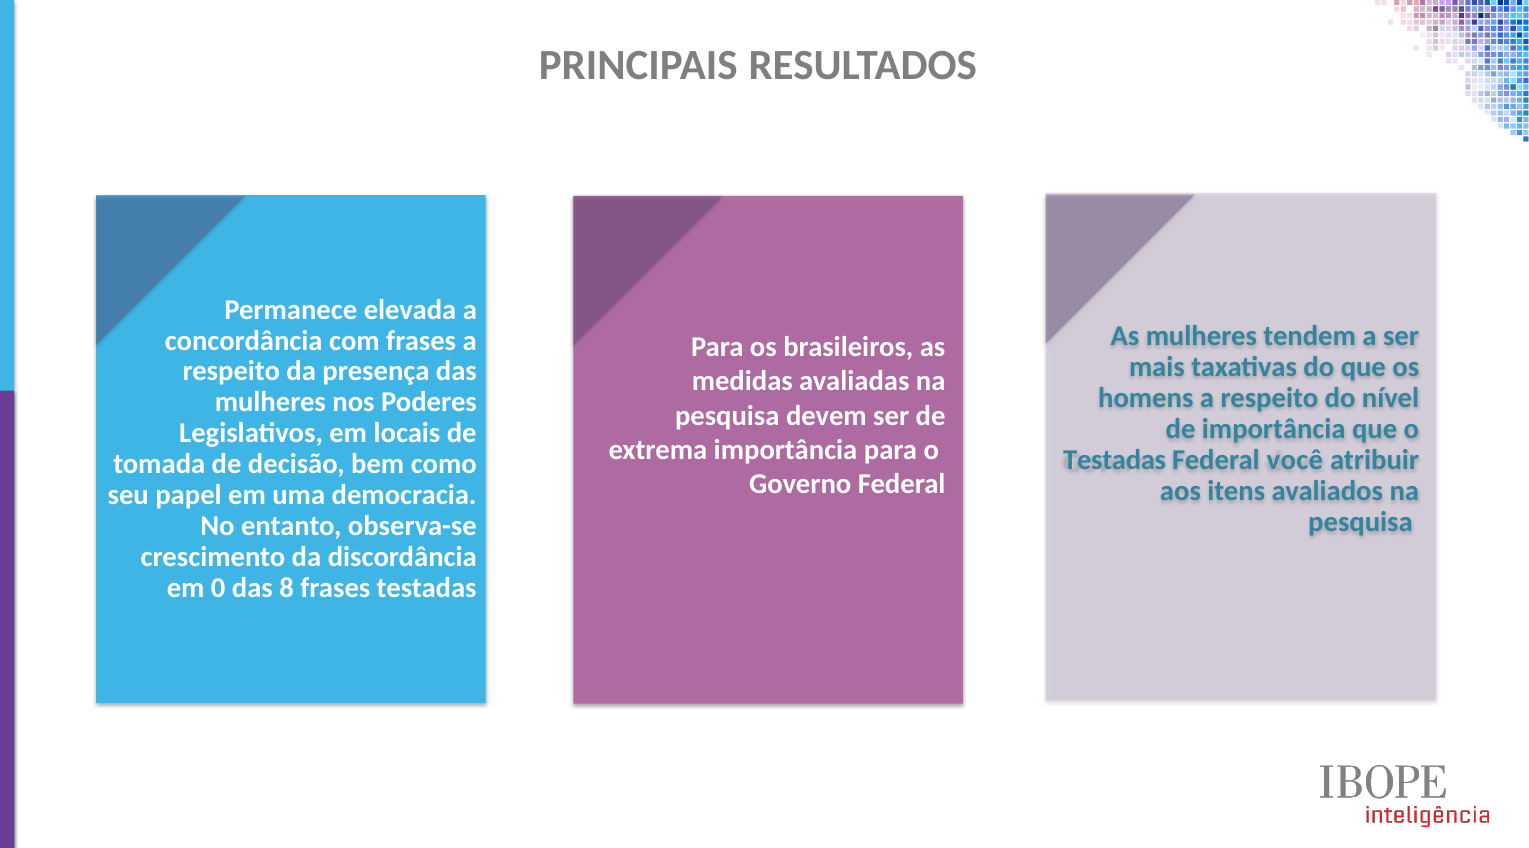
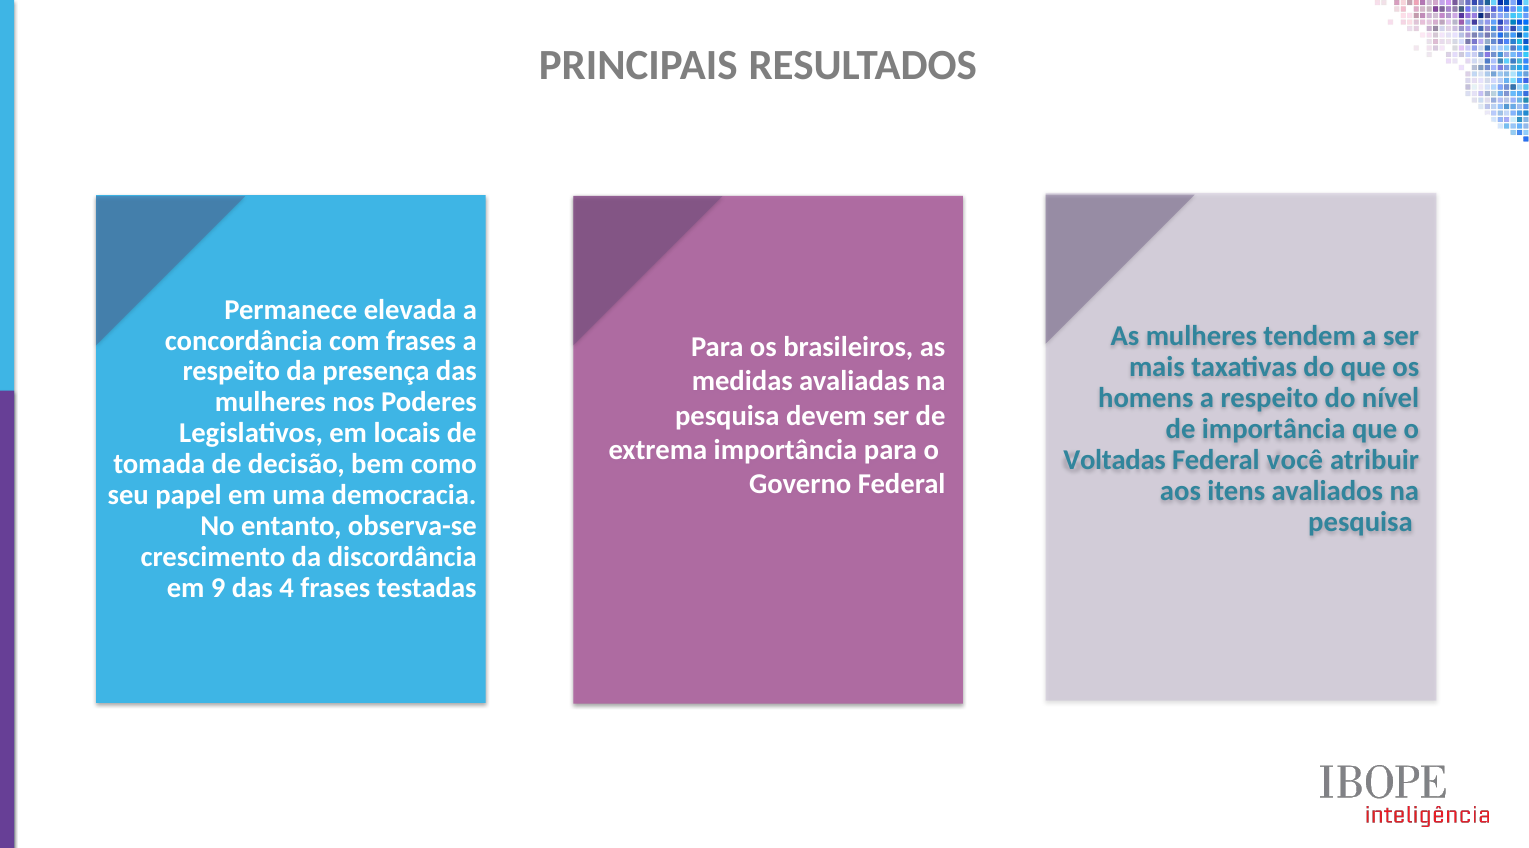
Testadas at (1115, 460): Testadas -> Voltadas
0: 0 -> 9
8: 8 -> 4
